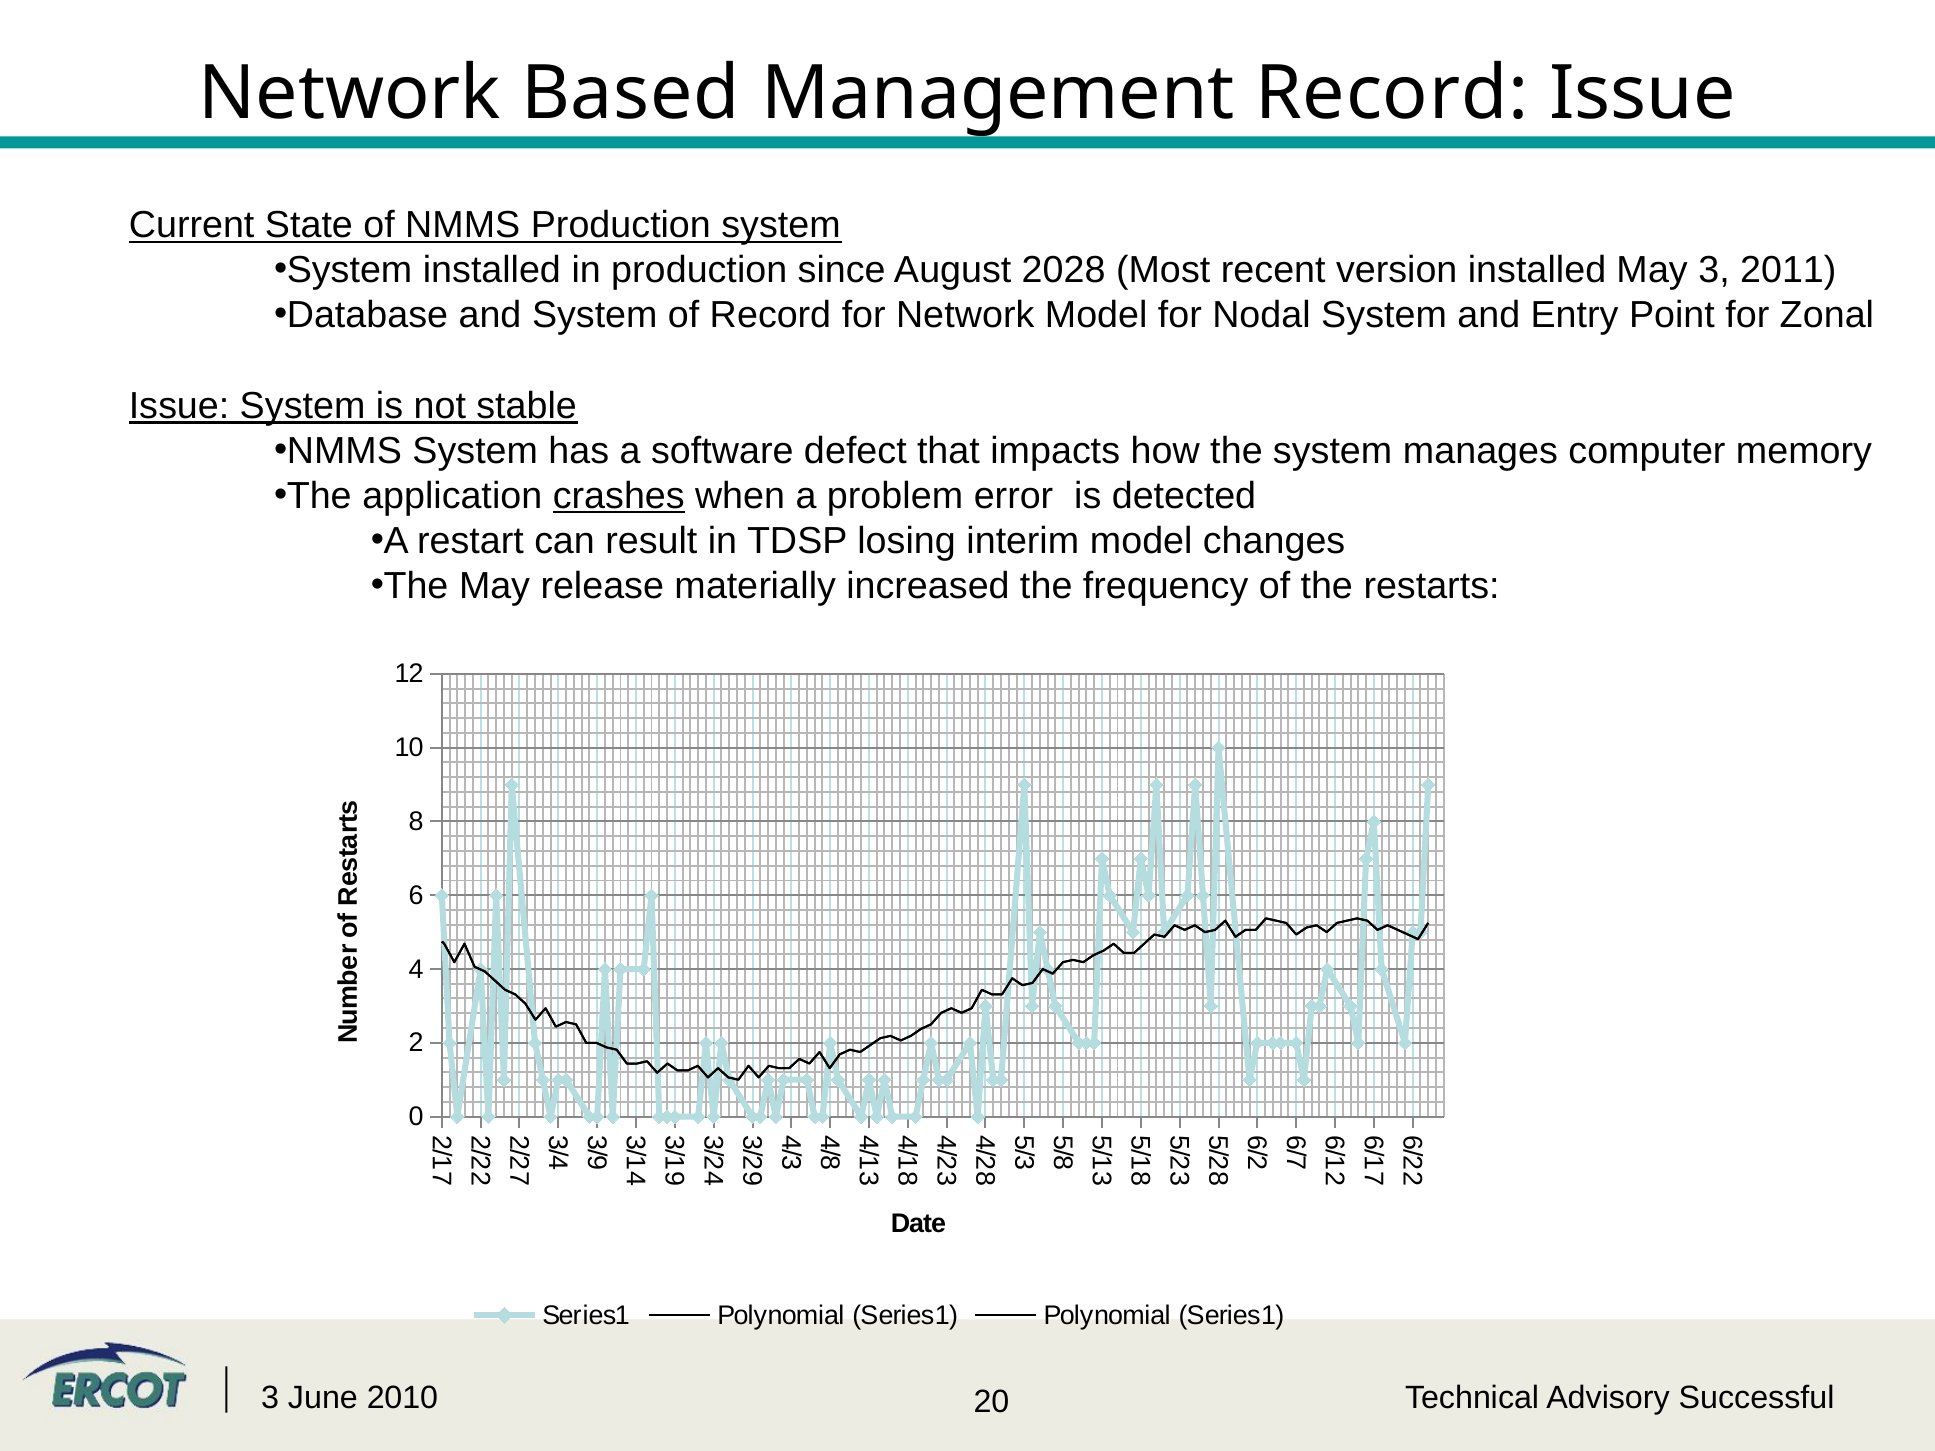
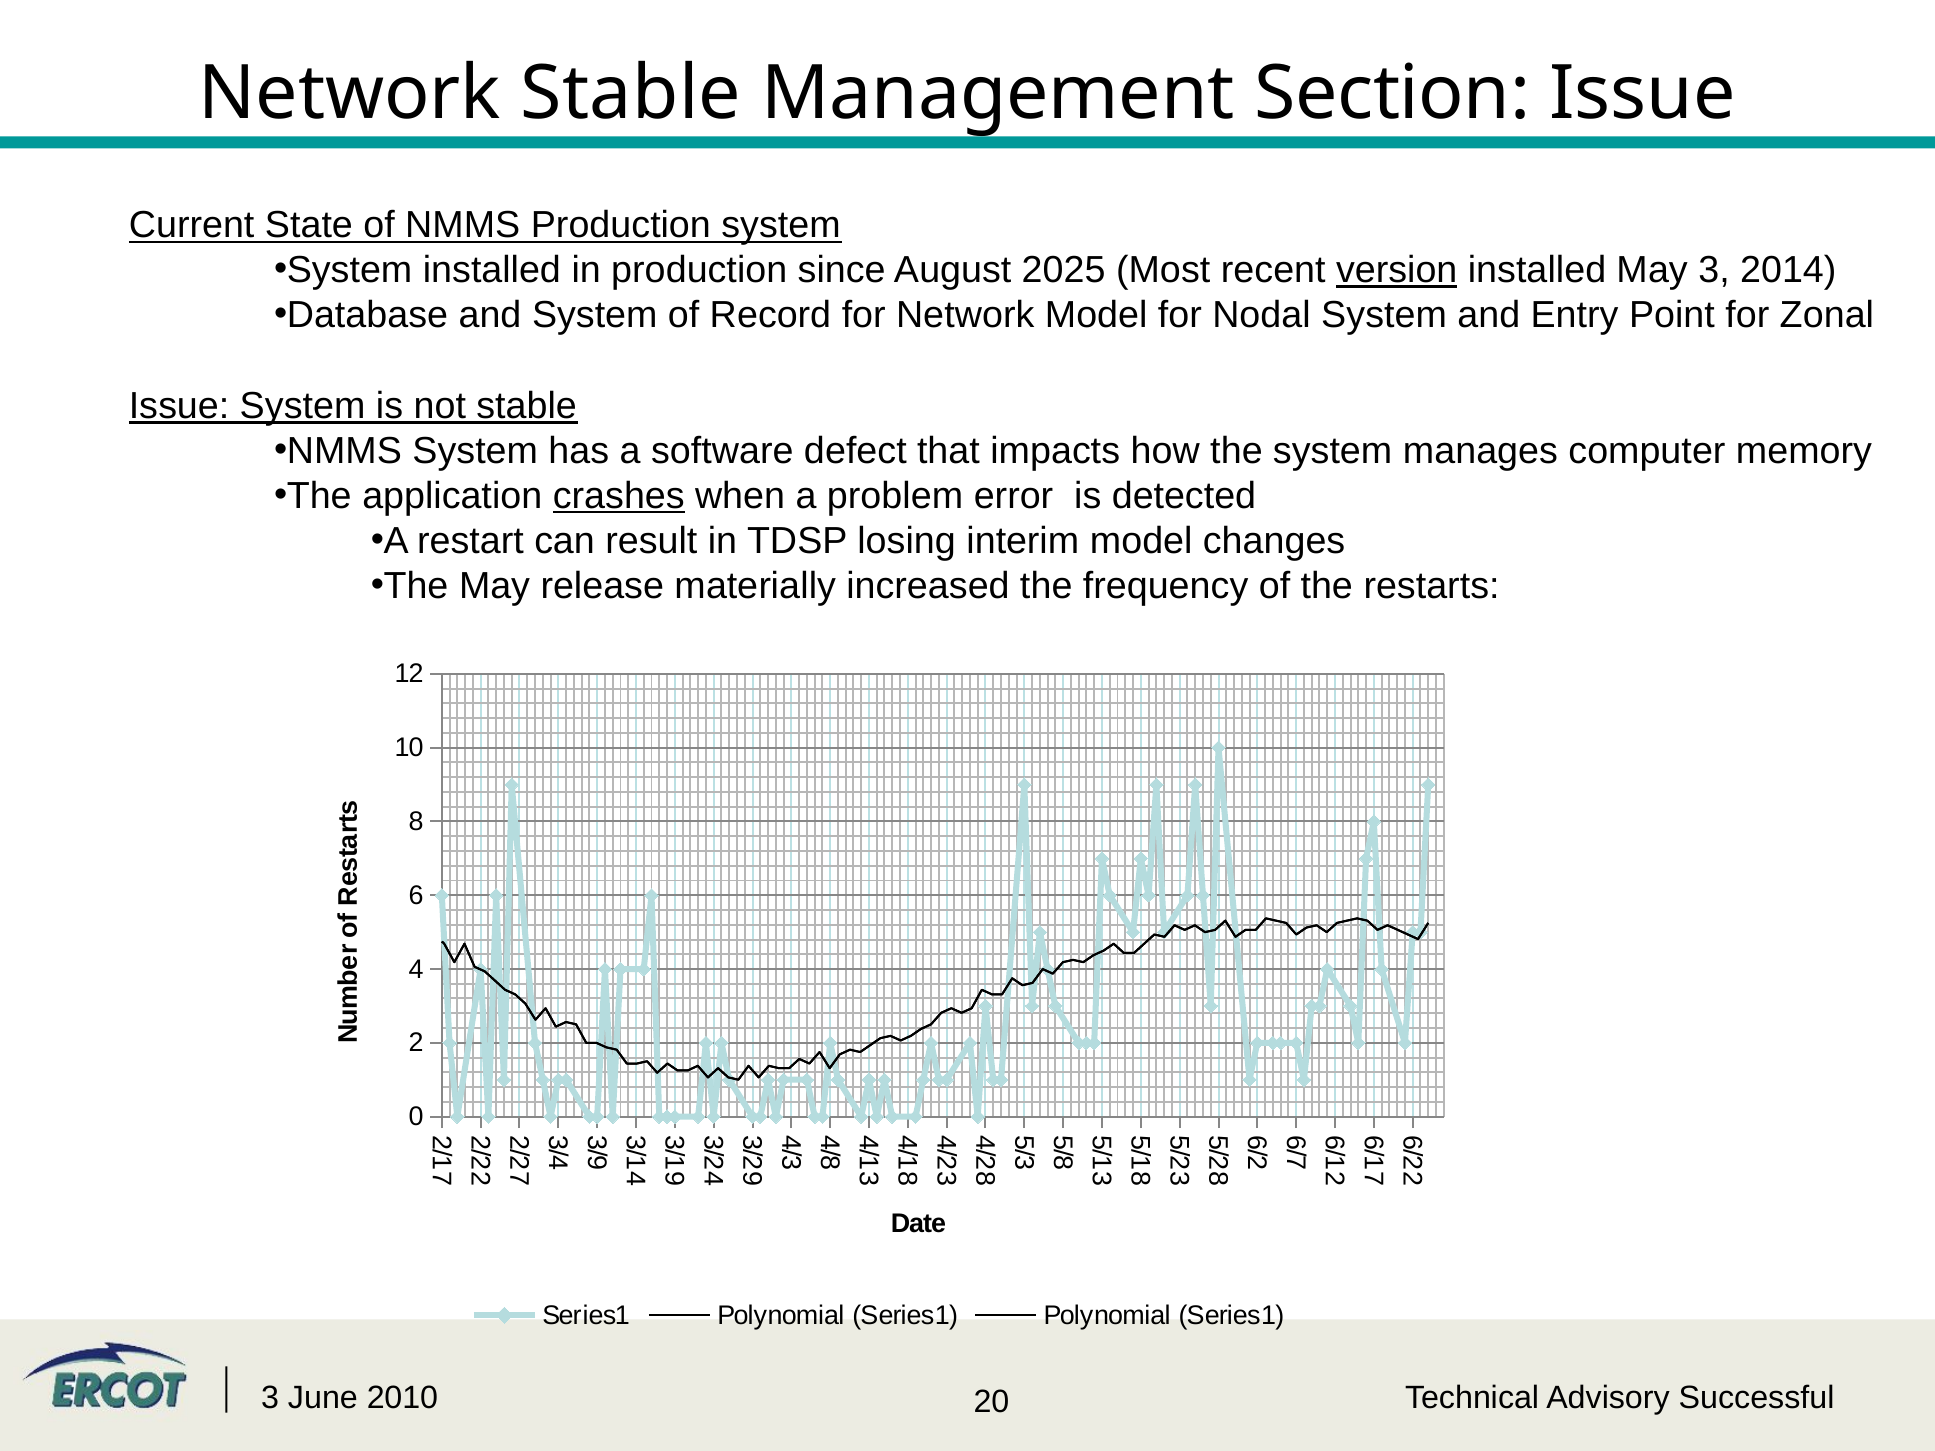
Network Based: Based -> Stable
Management Record: Record -> Section
2028: 2028 -> 2025
version underline: none -> present
2011: 2011 -> 2014
